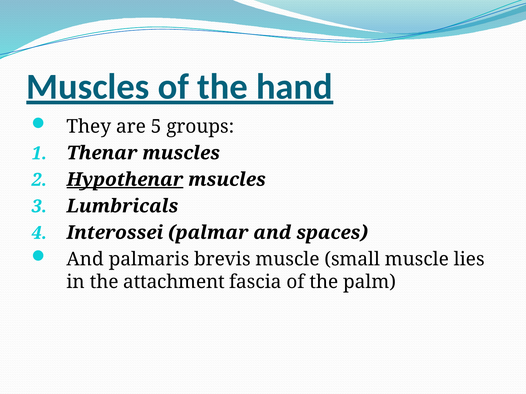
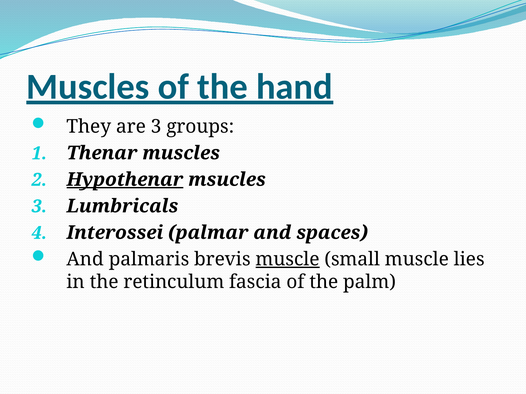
are 5: 5 -> 3
muscle at (288, 259) underline: none -> present
attachment: attachment -> retinculum
